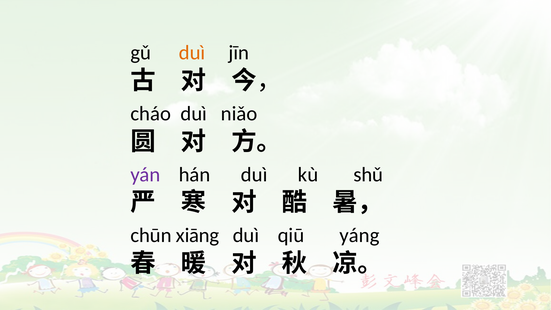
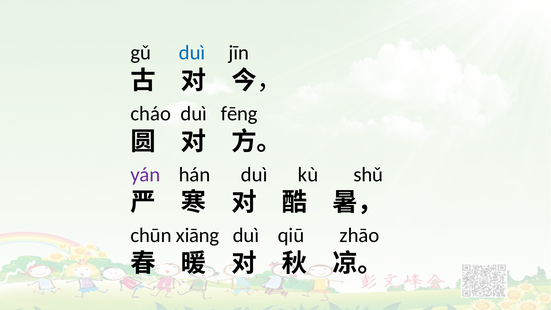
duì at (192, 53) colour: orange -> blue
niǎo: niǎo -> fēng
yáng: yáng -> zhāo
